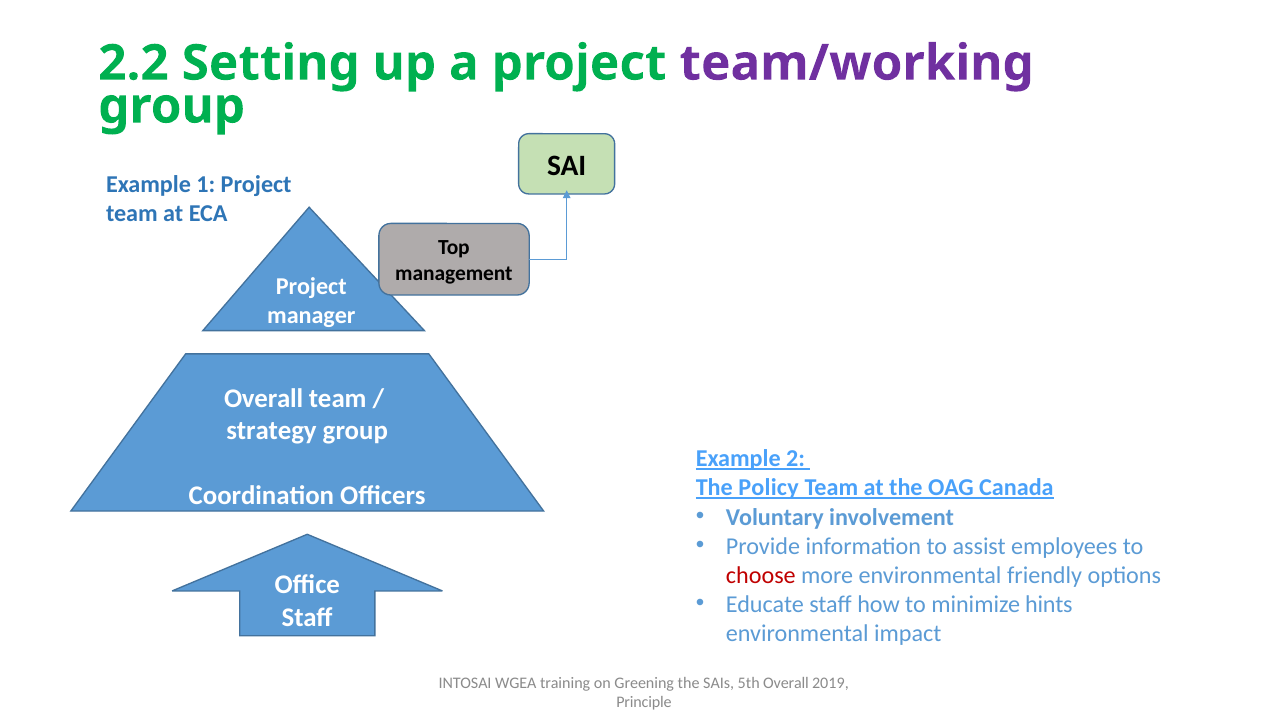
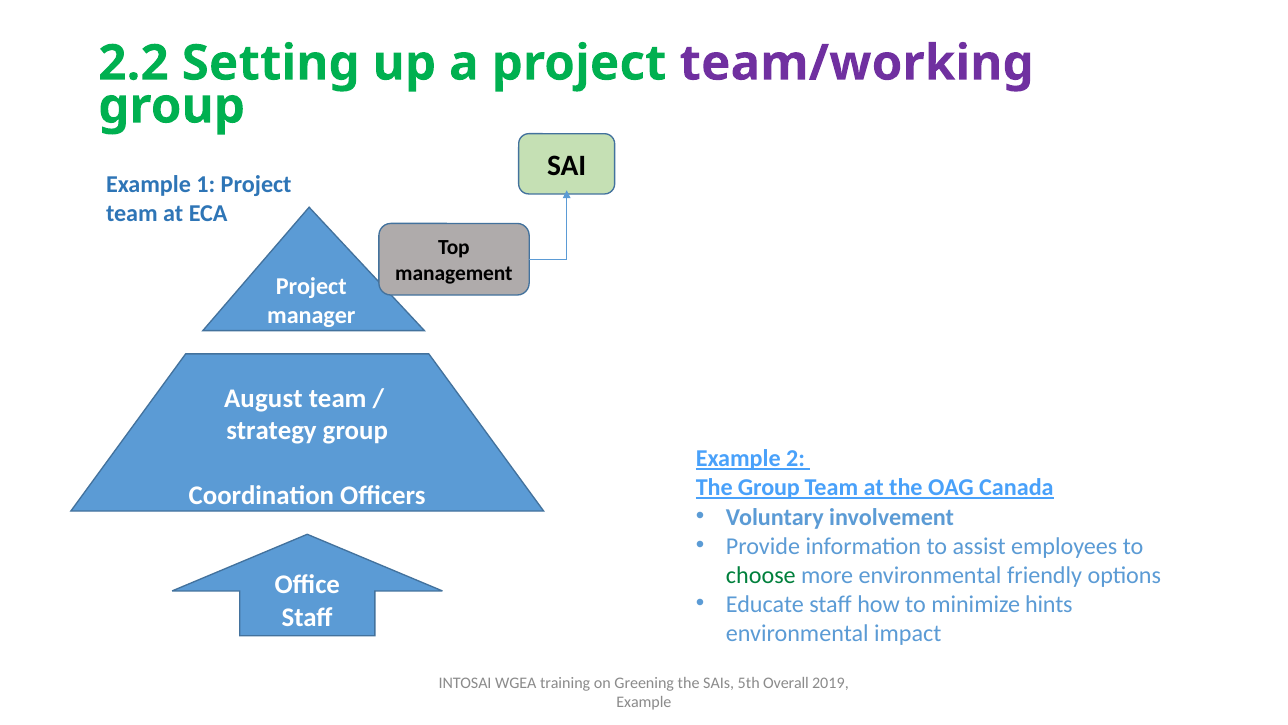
Overall at (264, 398): Overall -> August
The Policy: Policy -> Group
choose colour: red -> green
Principle at (644, 702): Principle -> Example
